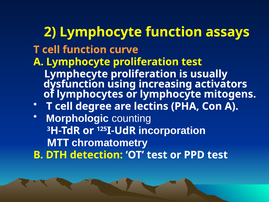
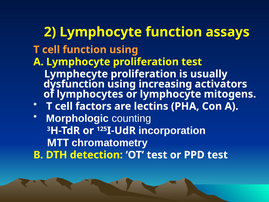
function curve: curve -> using
degree: degree -> factors
